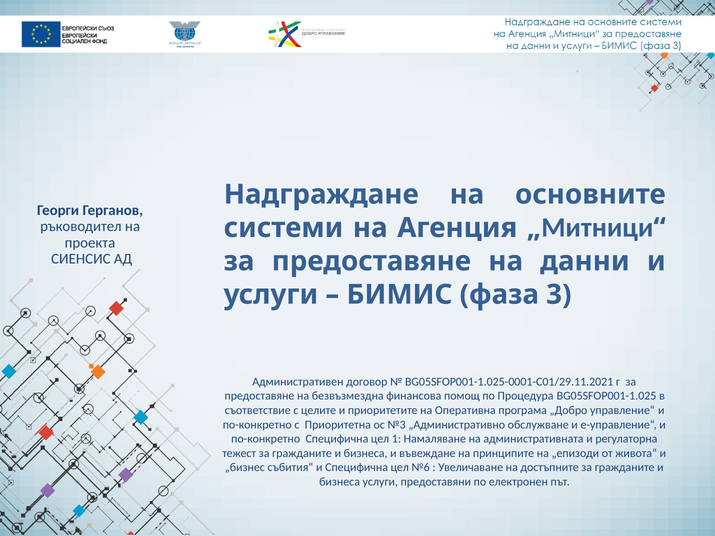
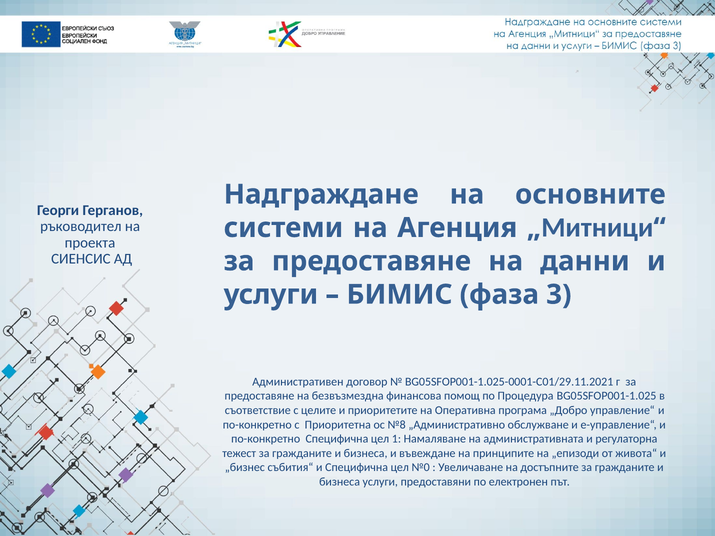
№3: №3 -> №8
№6: №6 -> №0
